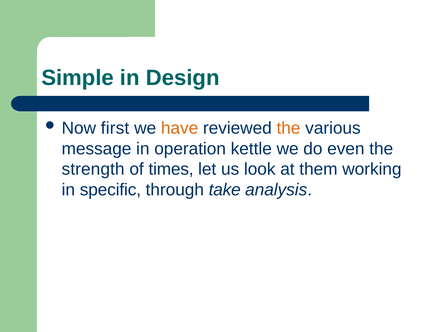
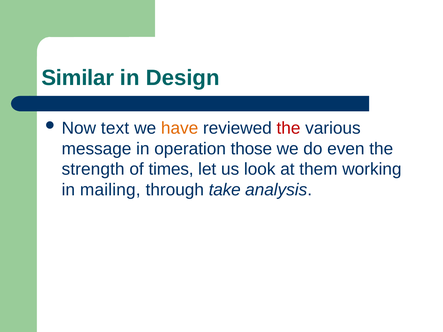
Simple: Simple -> Similar
first: first -> text
the at (289, 128) colour: orange -> red
kettle: kettle -> those
specific: specific -> mailing
